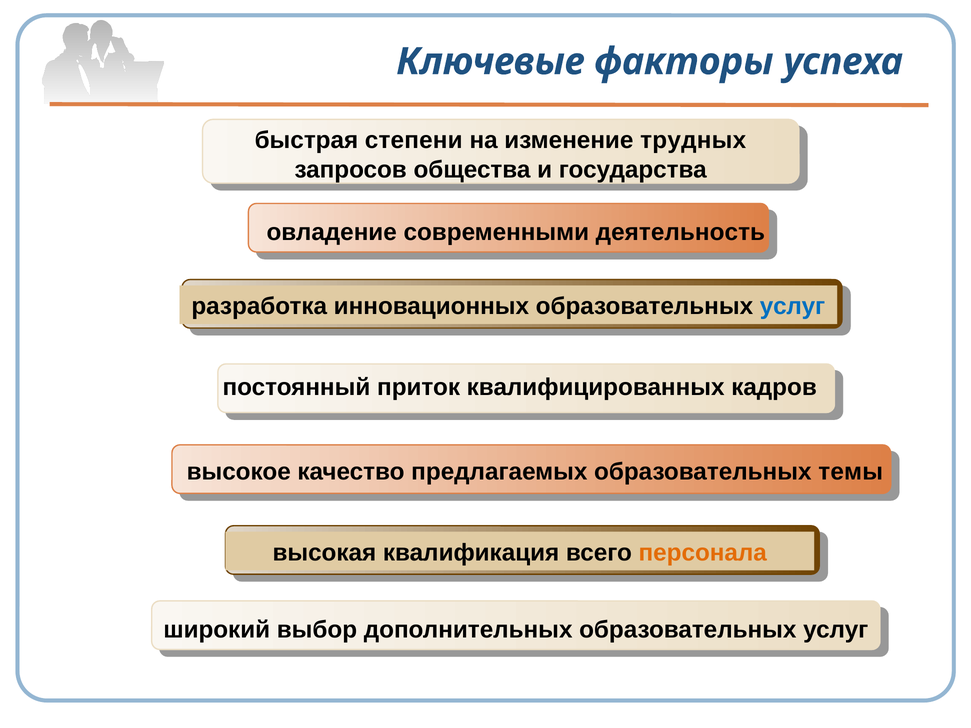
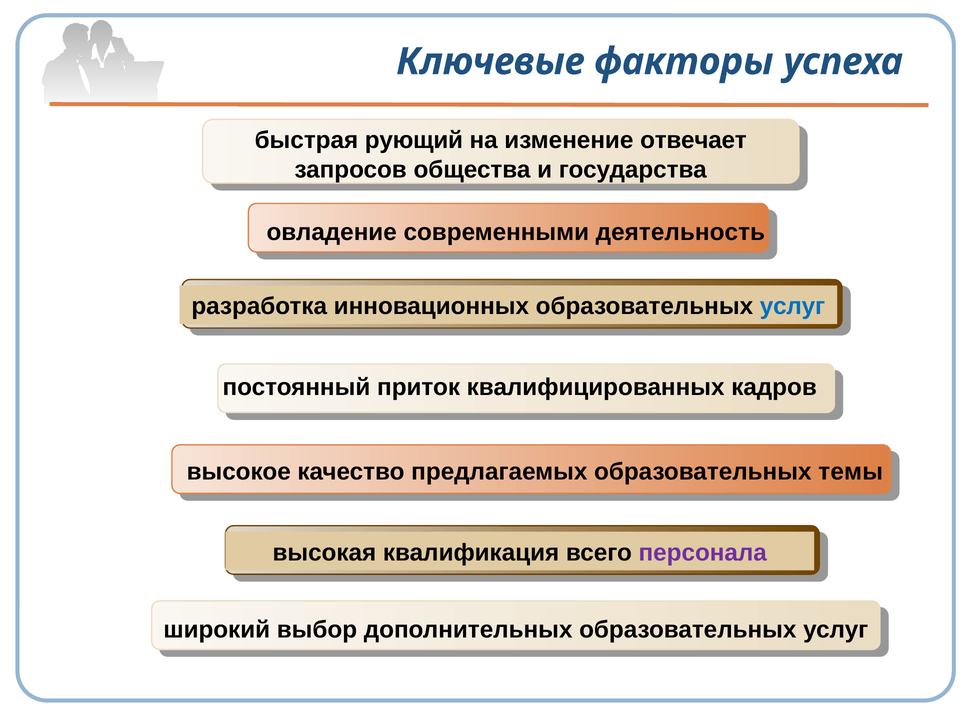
степени: степени -> рующий
трудных: трудных -> отвечает
персонала colour: orange -> purple
